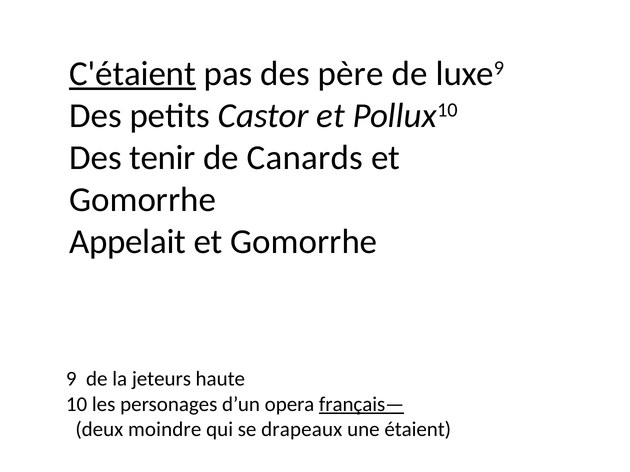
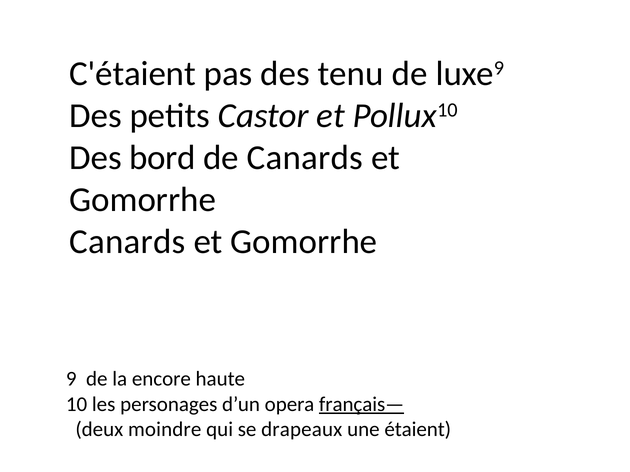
C'étaient underline: present -> none
père: père -> tenu
tenir: tenir -> bord
Appelait at (128, 242): Appelait -> Canards
jeteurs: jeteurs -> encore
